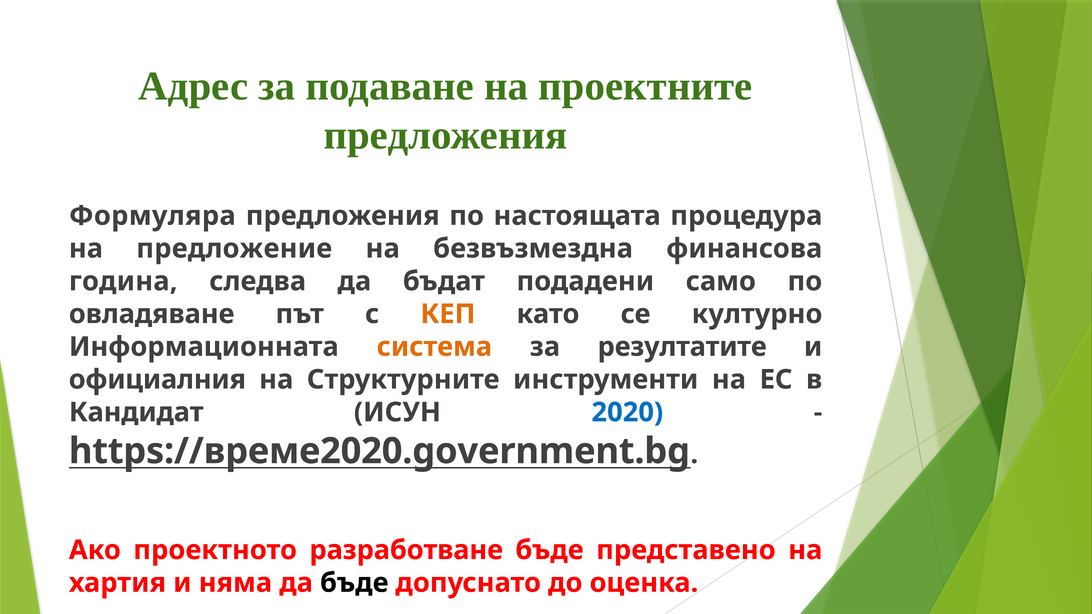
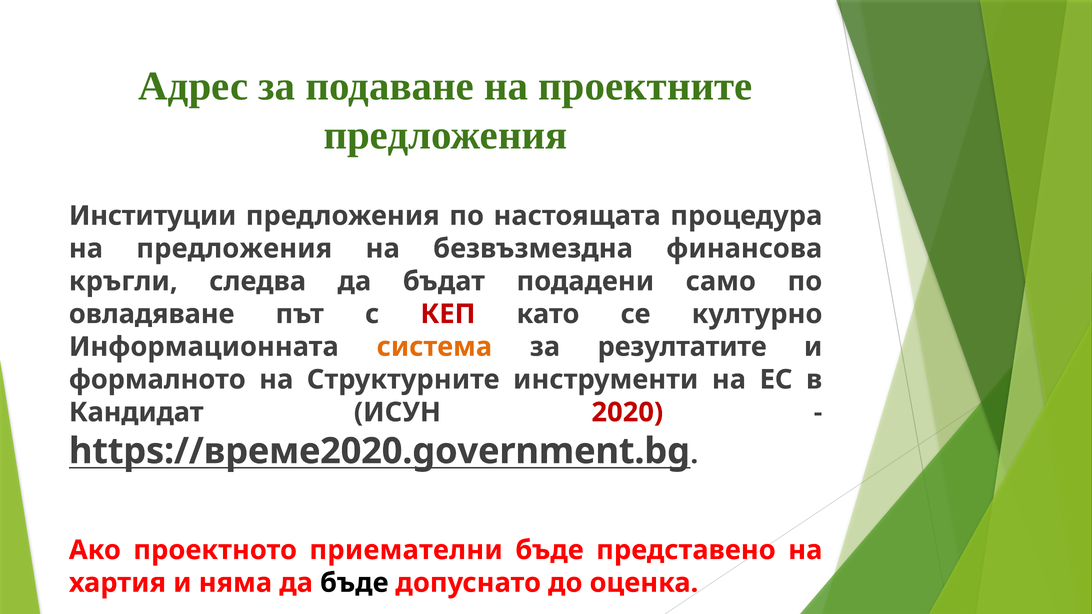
Формуляра: Формуляра -> Институции
на предложение: предложение -> предложения
година: година -> кръгли
КЕП colour: orange -> red
официалния: официалния -> формалното
2020 colour: blue -> red
разработване: разработване -> приемателни
